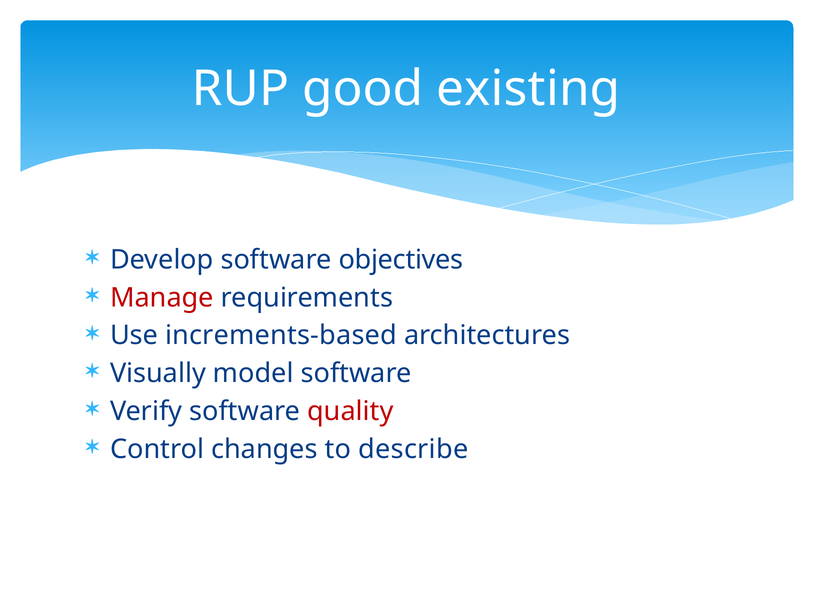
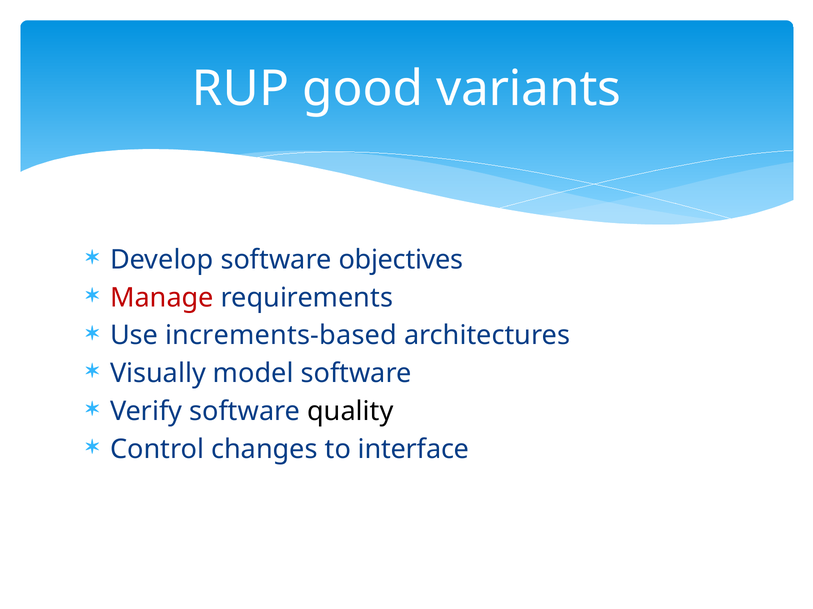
existing: existing -> variants
quality colour: red -> black
describe: describe -> interface
